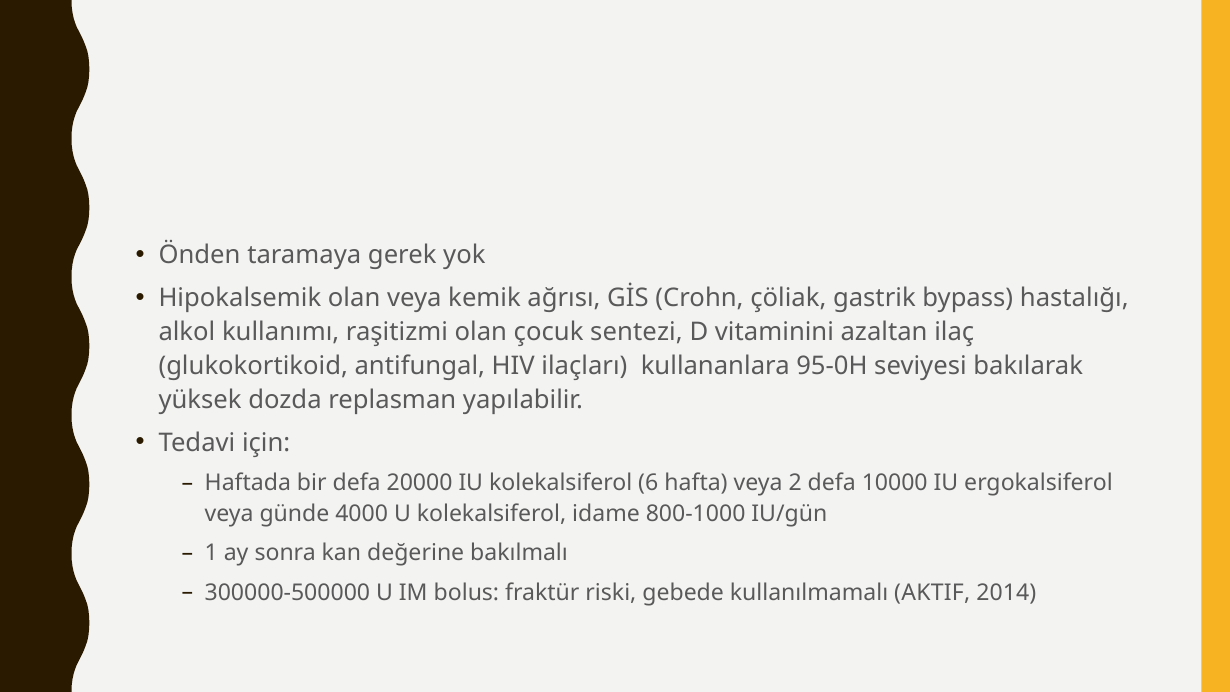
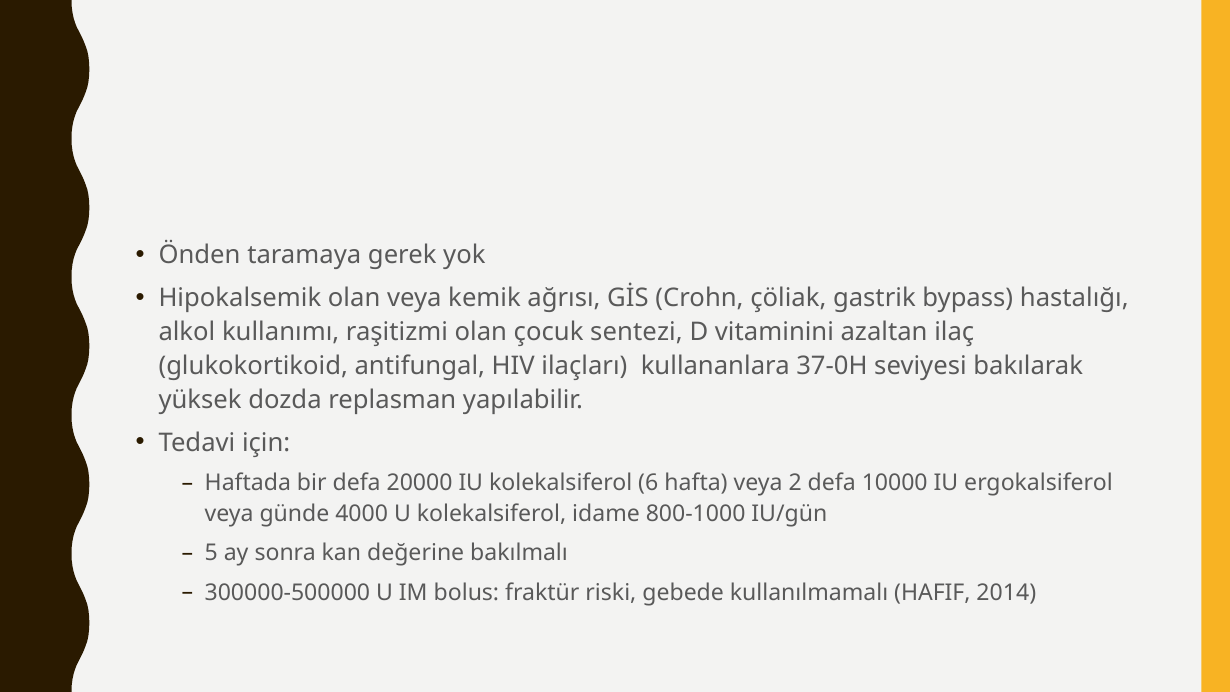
95-0H: 95-0H -> 37-0H
1: 1 -> 5
AKTIF: AKTIF -> HAFIF
